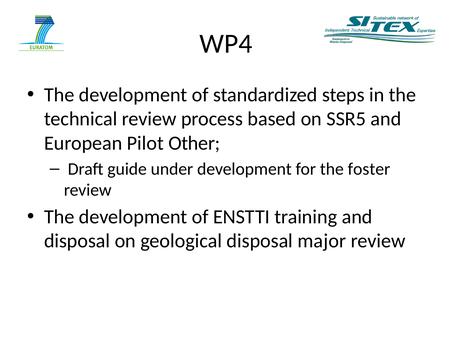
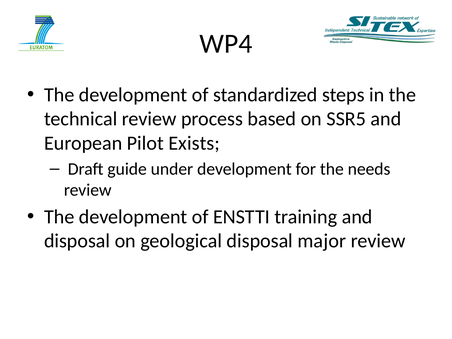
Other: Other -> Exists
foster: foster -> needs
